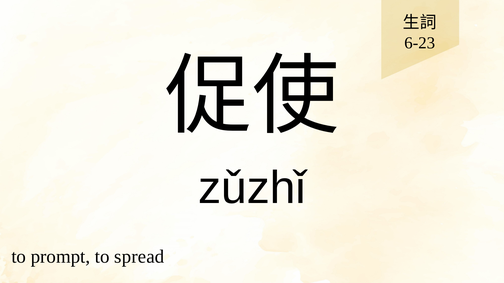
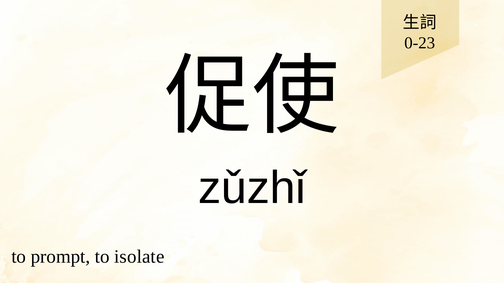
6-23: 6-23 -> 0-23
spread: spread -> isolate
